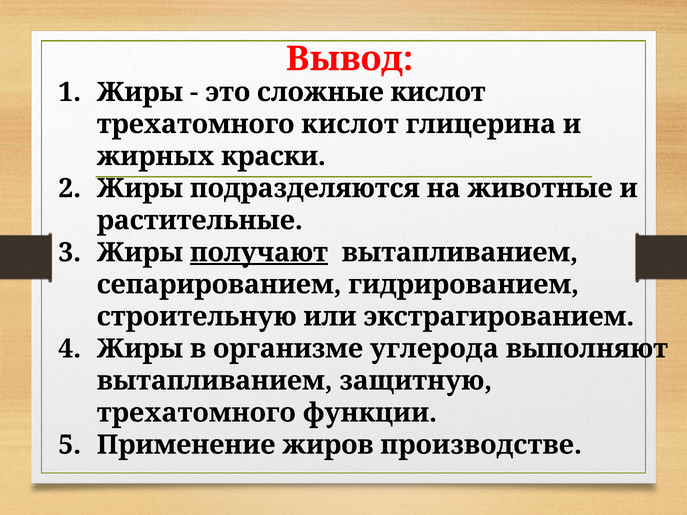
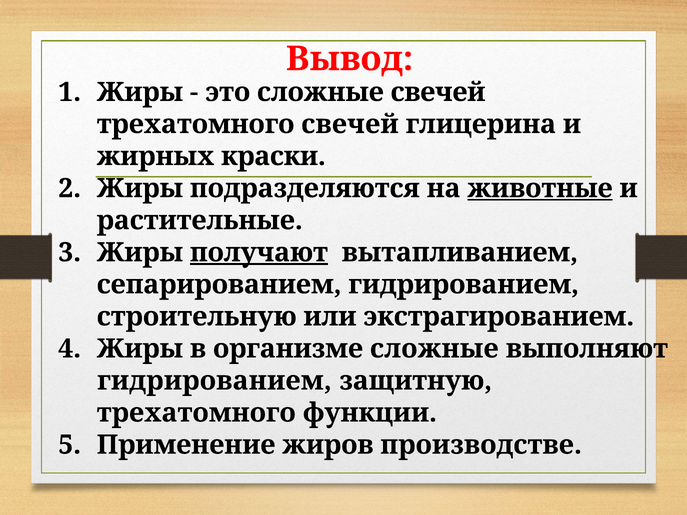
сложные кислот: кислот -> свечей
трехатомного кислот: кислот -> свечей
животные underline: none -> present
организме углерода: углерода -> сложные
вытапливанием at (215, 381): вытапливанием -> гидрированием
